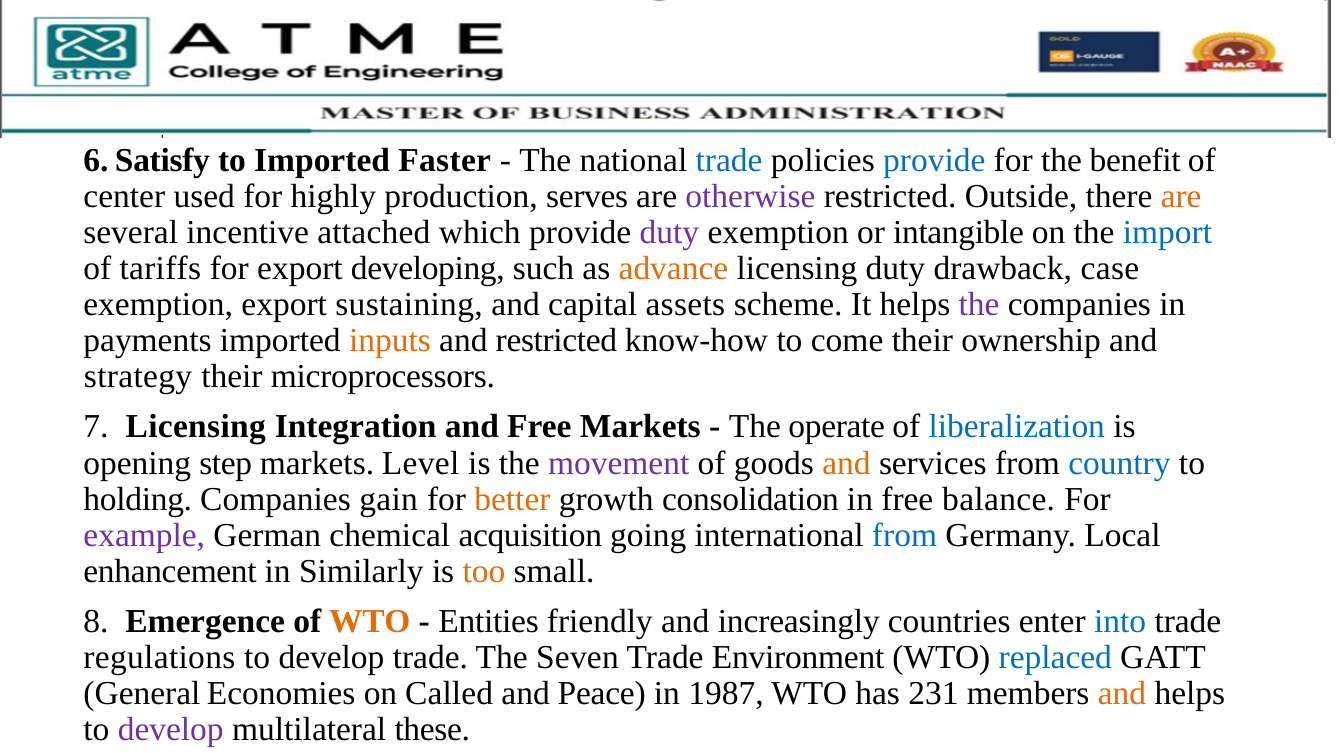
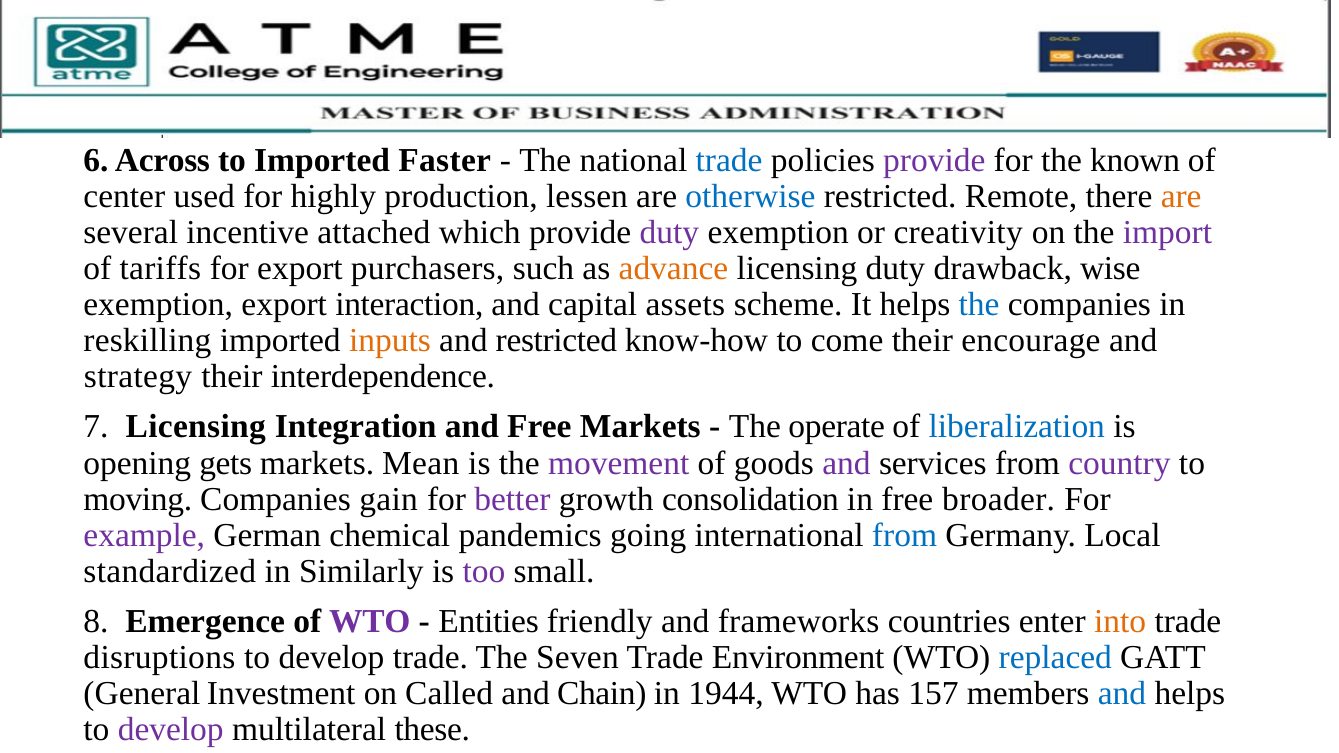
Satisfy: Satisfy -> Across
provide at (934, 160) colour: blue -> purple
benefit: benefit -> known
serves: serves -> lessen
otherwise colour: purple -> blue
Outside: Outside -> Remote
intangible: intangible -> creativity
import colour: blue -> purple
developing: developing -> purchasers
case: case -> wise
sustaining: sustaining -> interaction
the at (979, 305) colour: purple -> blue
payments: payments -> reskilling
ownership: ownership -> encourage
microprocessors: microprocessors -> interdependence
step: step -> gets
Level: Level -> Mean
and at (846, 463) colour: orange -> purple
country colour: blue -> purple
holding: holding -> moving
better colour: orange -> purple
balance: balance -> broader
acquisition: acquisition -> pandemics
enhancement: enhancement -> standardized
too colour: orange -> purple
WTO at (370, 622) colour: orange -> purple
increasingly: increasingly -> frameworks
into colour: blue -> orange
regulations: regulations -> disruptions
Economies: Economies -> Investment
Peace: Peace -> Chain
1987: 1987 -> 1944
231: 231 -> 157
and at (1122, 694) colour: orange -> blue
